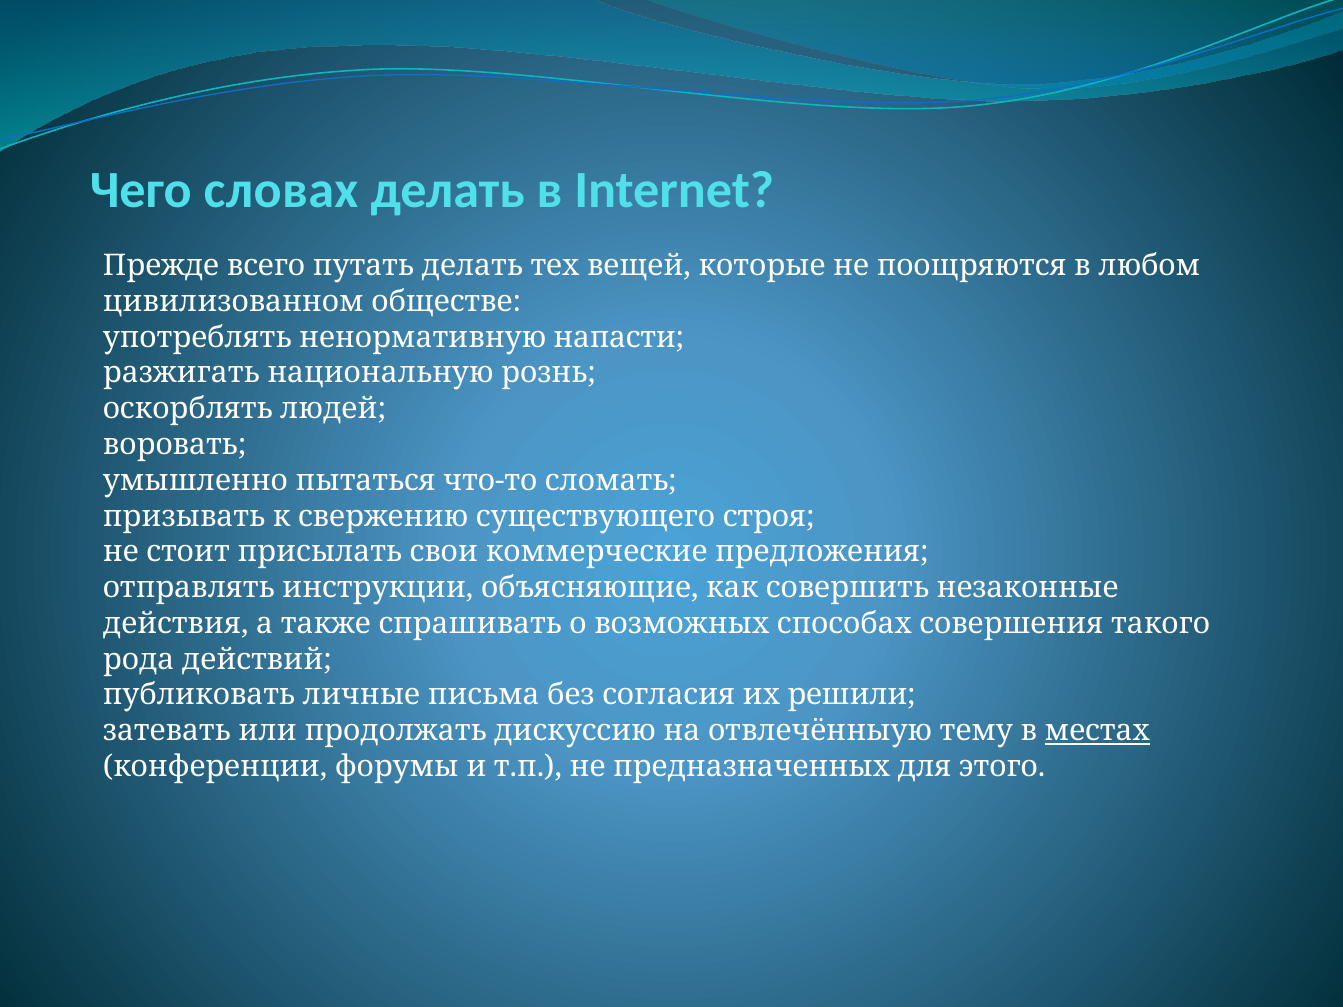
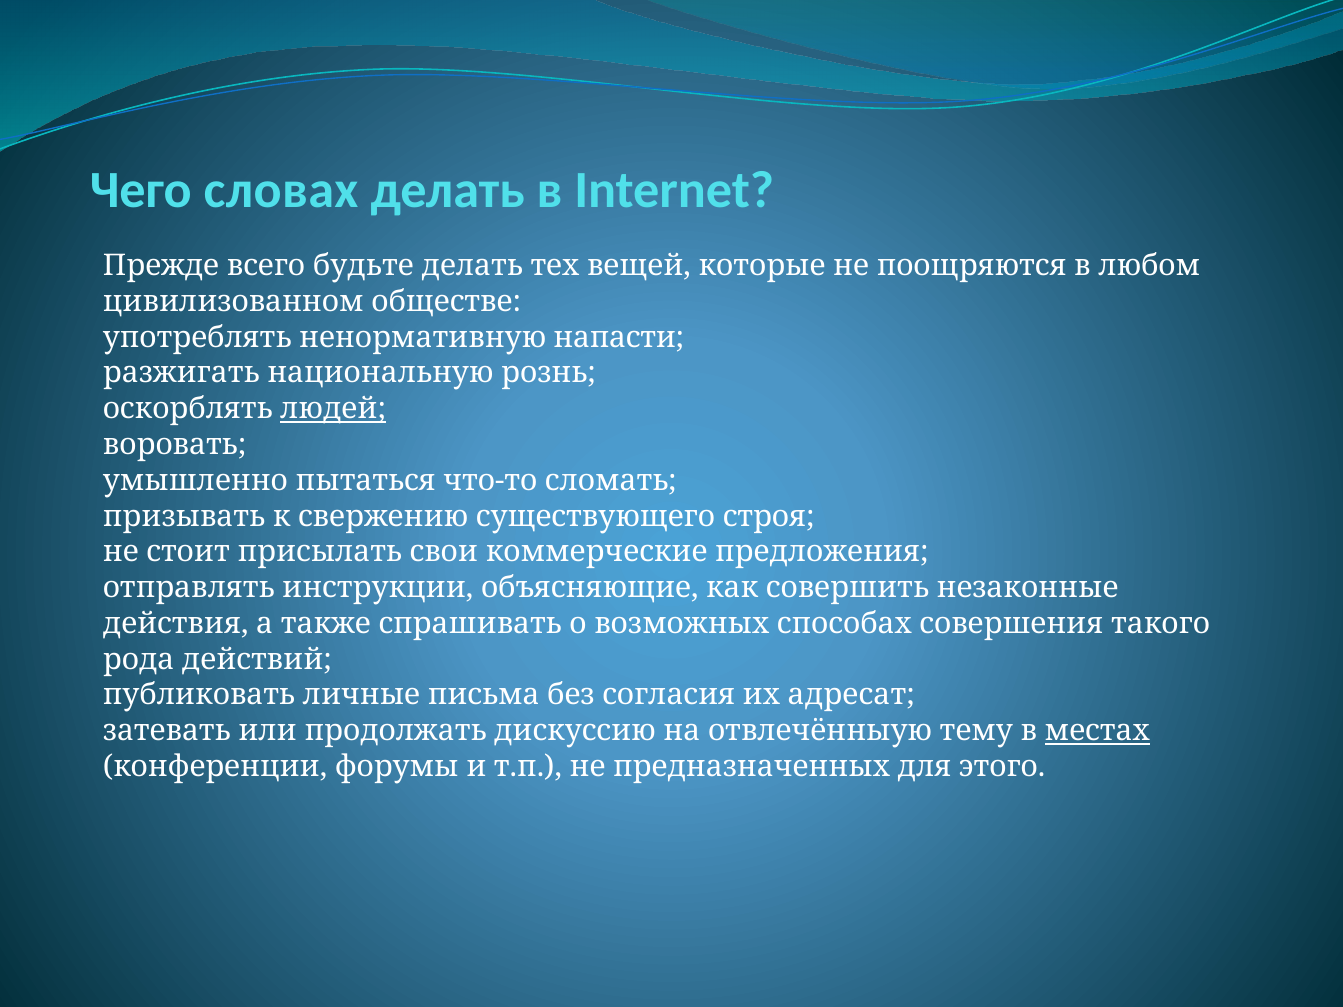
путать: путать -> будьте
людей underline: none -> present
решили: решили -> адресат
